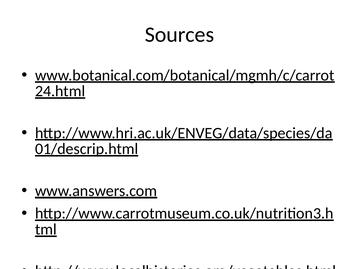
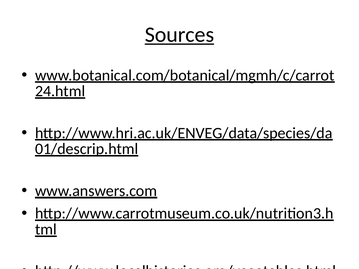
Sources underline: none -> present
